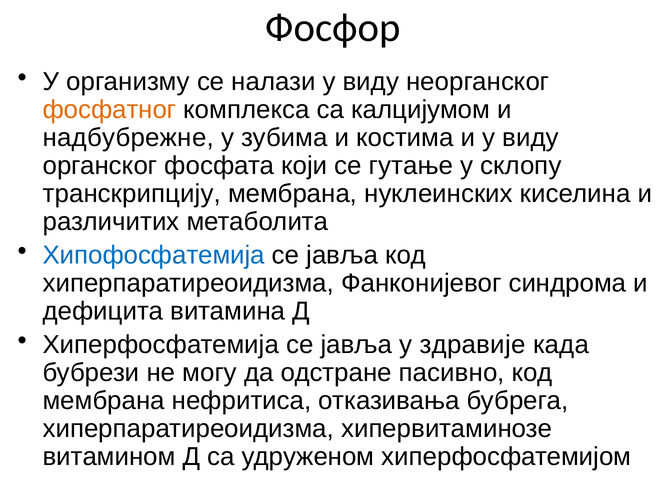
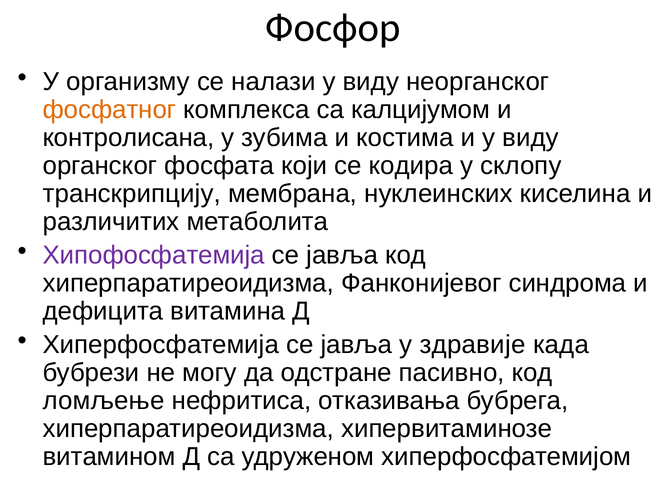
надбубрежне: надбубрежне -> контролисана
гутање: гутање -> кодира
Хипофосфатемија colour: blue -> purple
мембрана at (104, 400): мембрана -> ломљење
